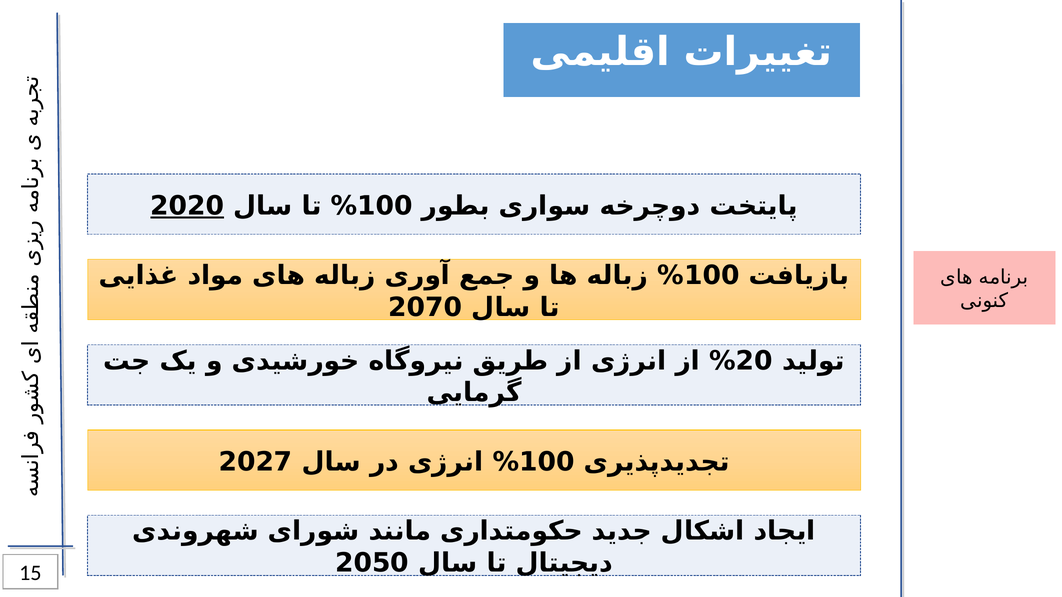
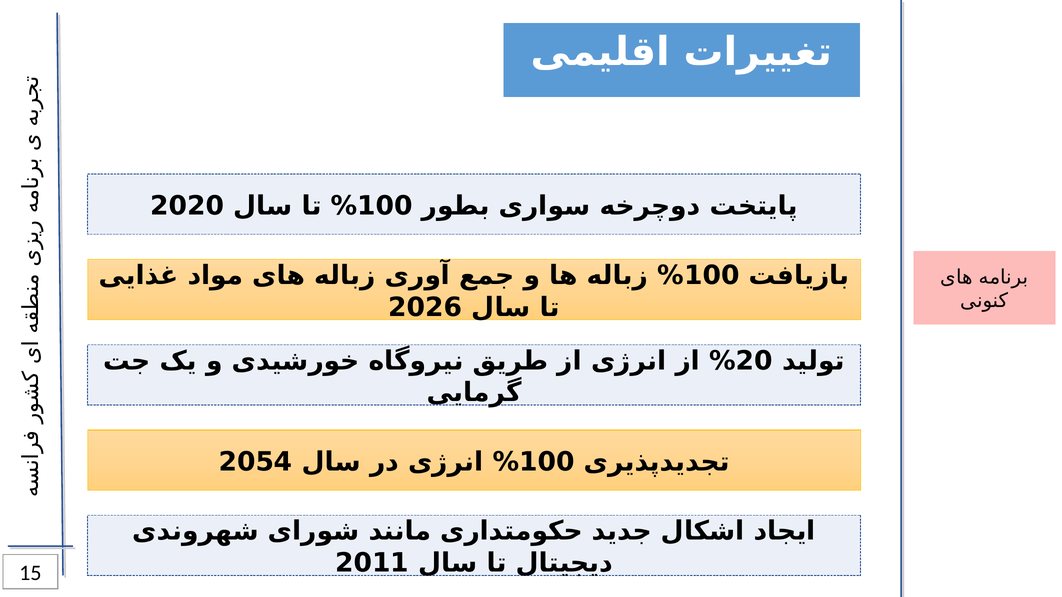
2020 underline: present -> none
2070: 2070 -> 2026
2027: 2027 -> 2054
2050: 2050 -> 2011
